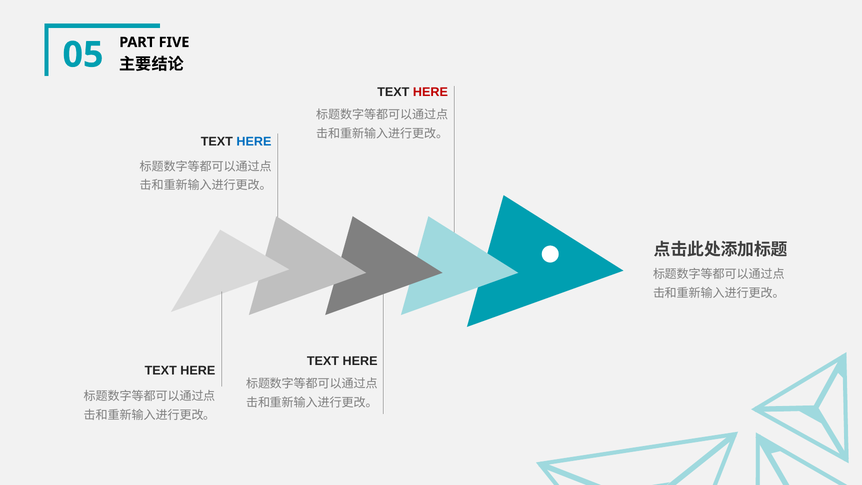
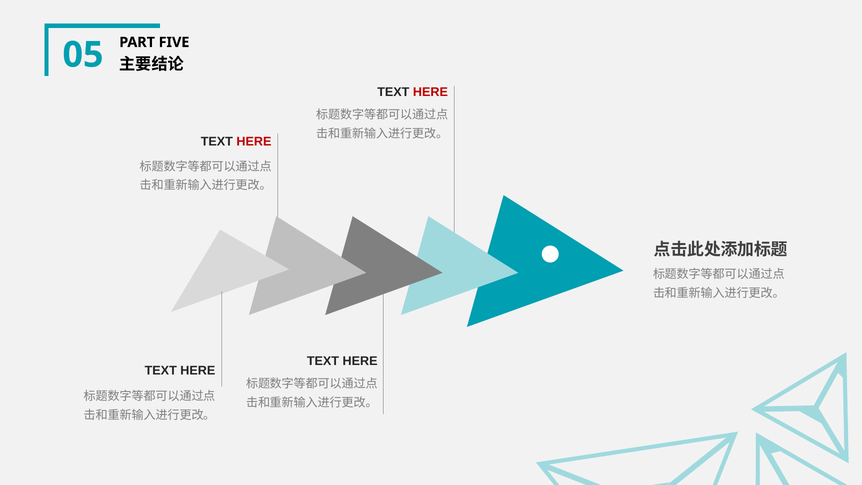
HERE at (254, 142) colour: blue -> red
